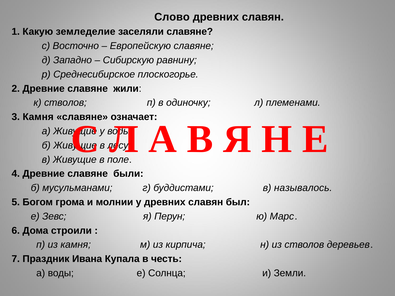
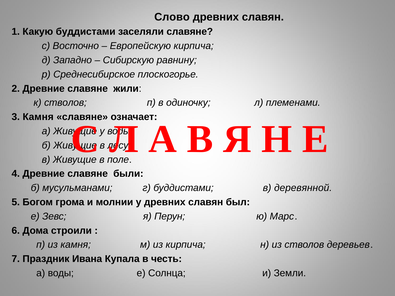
Какую земледелие: земледелие -> буддистами
Европейскую славяне: славяне -> кирпича
называлось: называлось -> деревянной
